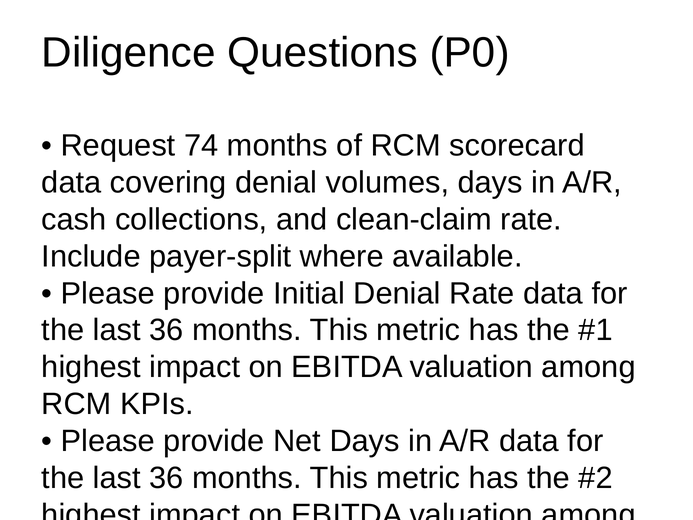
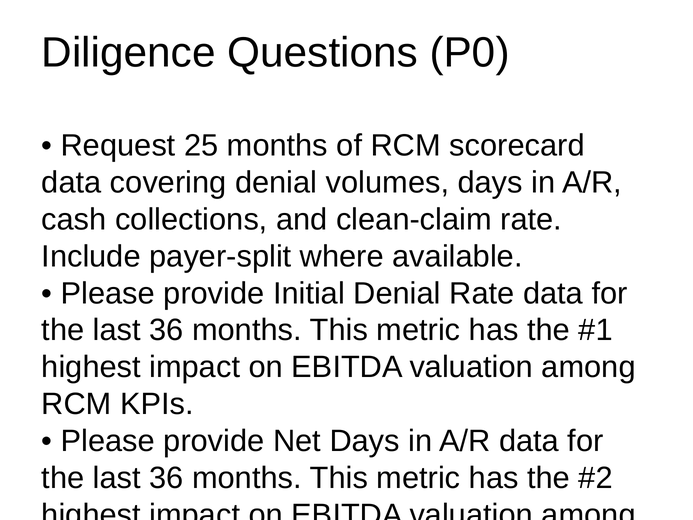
74: 74 -> 25
